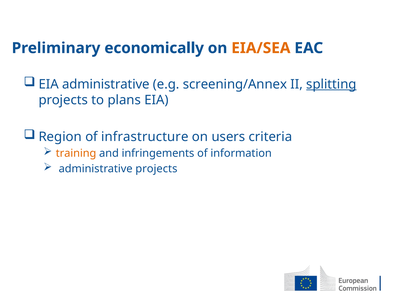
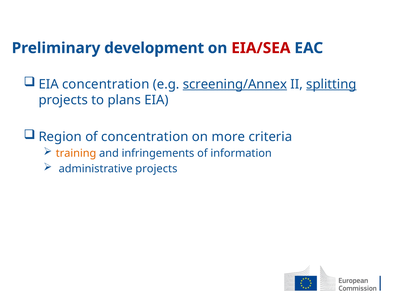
economically: economically -> development
EIA/SEA colour: orange -> red
EIA administrative: administrative -> concentration
screening/Annex underline: none -> present
of infrastructure: infrastructure -> concentration
users: users -> more
